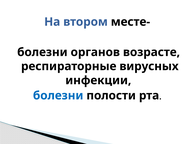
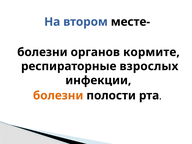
возрасте: возрасте -> кормите
вирусных: вирусных -> взрослых
болезни at (58, 96) colour: blue -> orange
